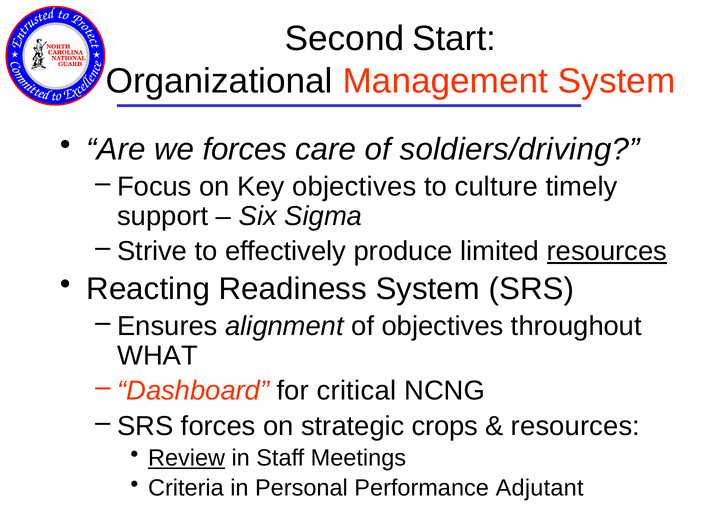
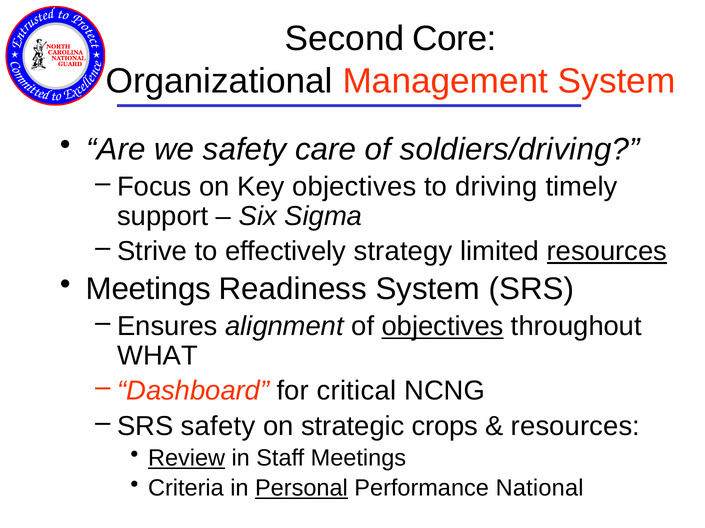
Start: Start -> Core
we forces: forces -> safety
culture: culture -> driving
produce: produce -> strategy
Reacting at (148, 290): Reacting -> Meetings
objectives at (443, 327) underline: none -> present
SRS forces: forces -> safety
Personal underline: none -> present
Adjutant: Adjutant -> National
